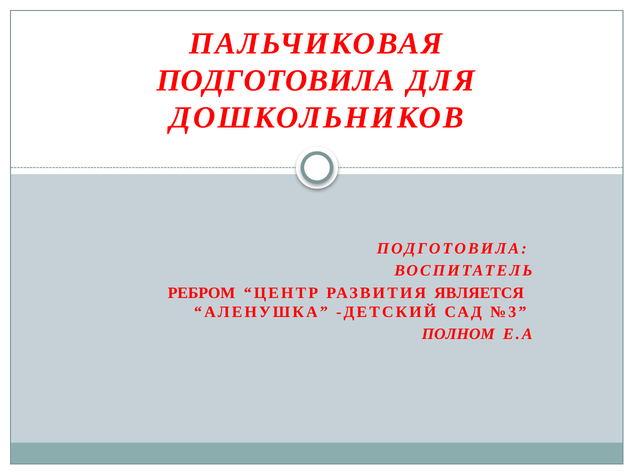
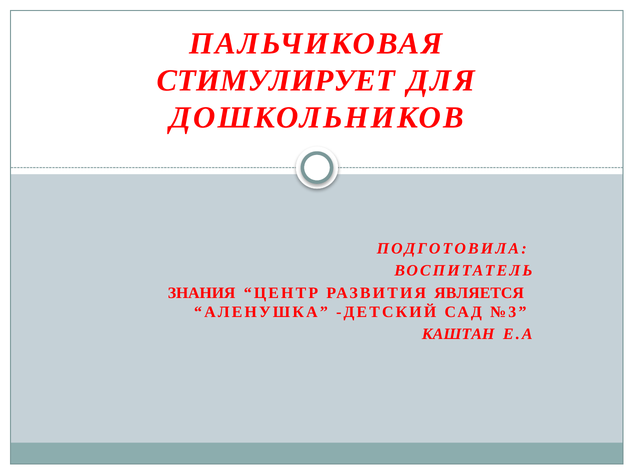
ПОДГОТОВИЛА at (276, 81): ПОДГОТОВИЛА -> СТИМУЛИРУЕТ
РЕБРОМ: РЕБРОМ -> ЗНАНИЯ
ПОЛНОМ: ПОЛНОМ -> КАШТАН
